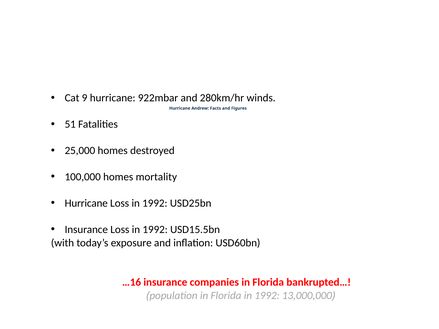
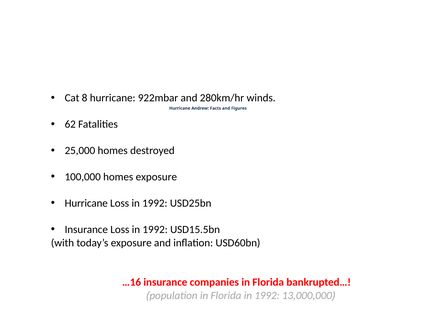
9: 9 -> 8
51: 51 -> 62
homes mortality: mortality -> exposure
